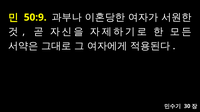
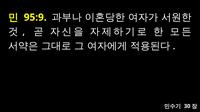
50:9: 50:9 -> 95:9
